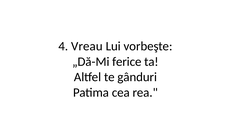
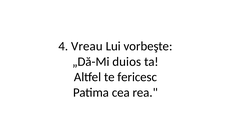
ferice: ferice -> duios
gânduri: gânduri -> fericesc
